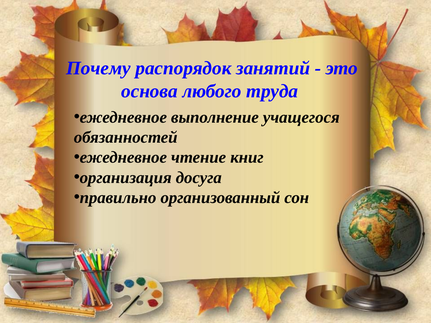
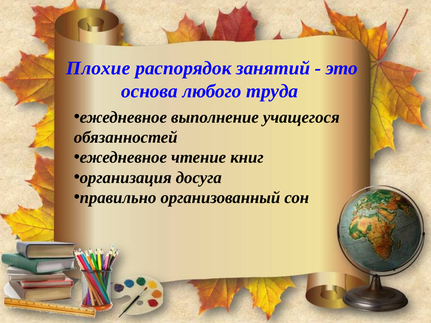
Почему: Почему -> Плохие
